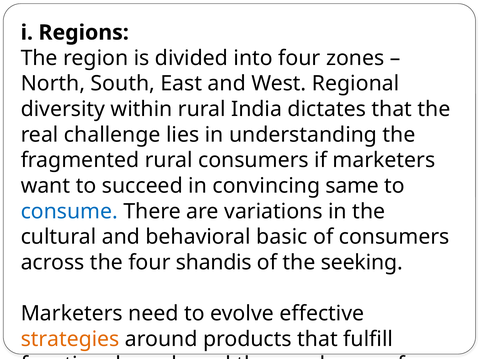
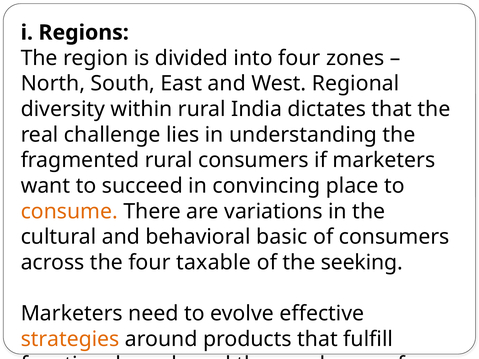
same: same -> place
consume colour: blue -> orange
shandis: shandis -> taxable
